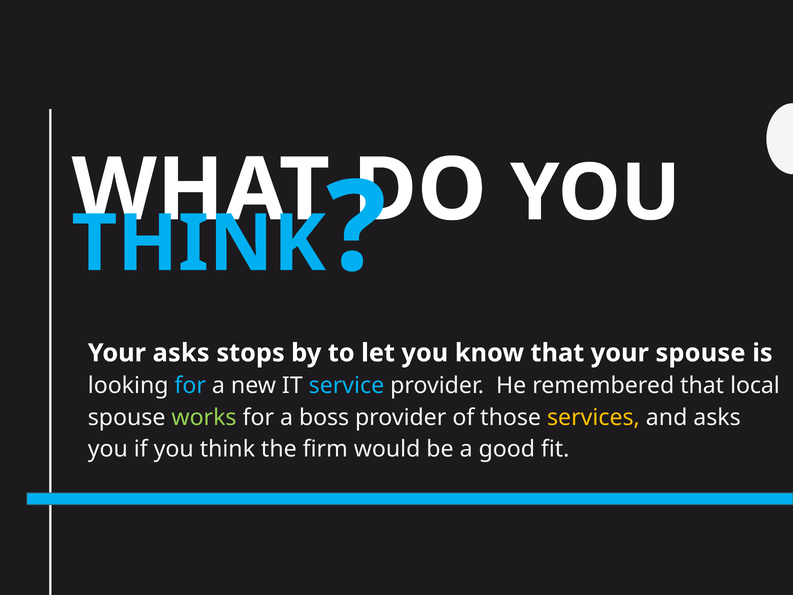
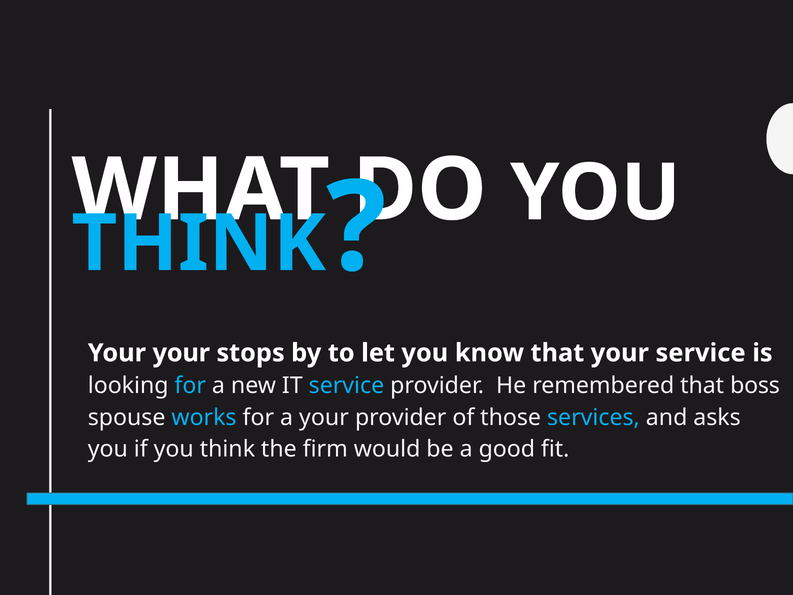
Your asks: asks -> your
your spouse: spouse -> service
local: local -> boss
works colour: light green -> light blue
a boss: boss -> your
services colour: yellow -> light blue
